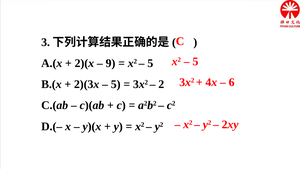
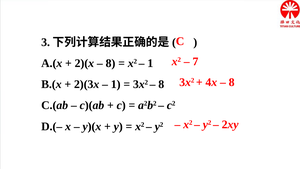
5 at (195, 61): 5 -> 7
9 at (110, 63): 9 -> 8
5 at (150, 63): 5 -> 1
6 at (232, 82): 6 -> 8
5 at (116, 84): 5 -> 1
2 at (161, 84): 2 -> 8
